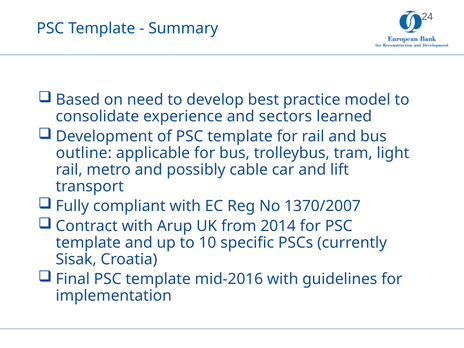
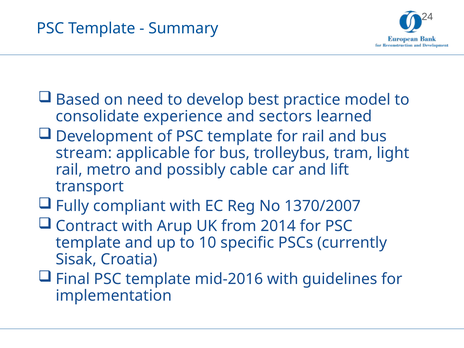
outline: outline -> stream
